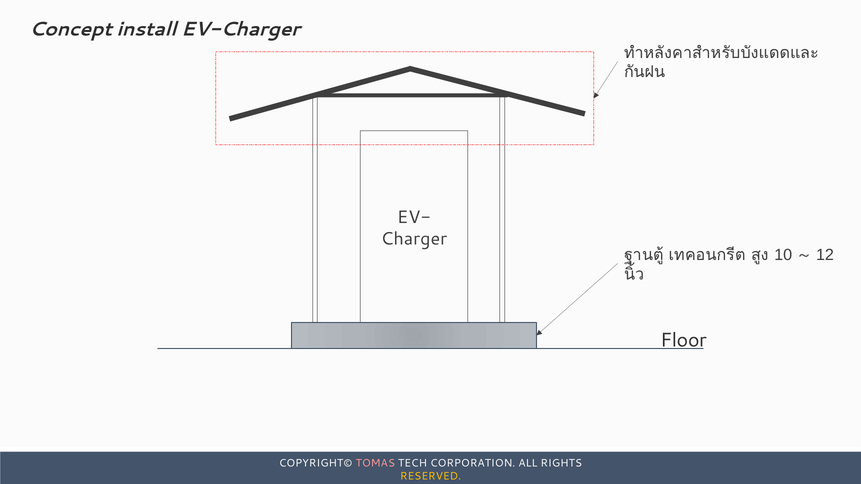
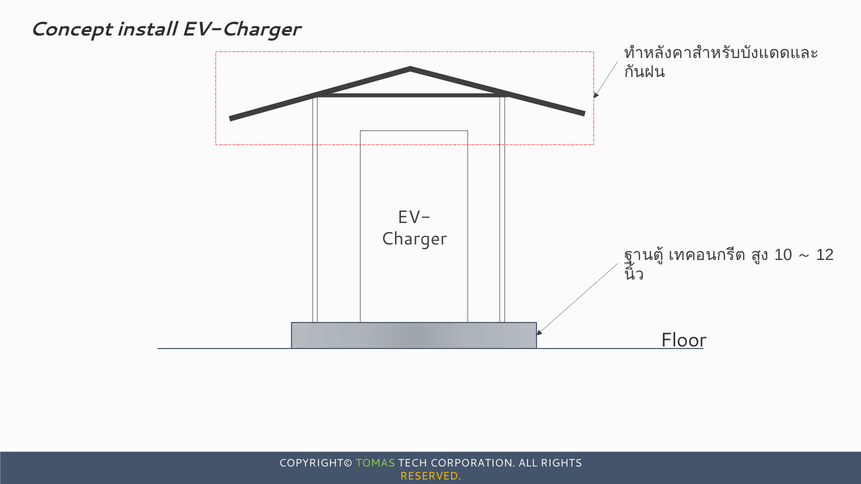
TOMAS colour: pink -> light green
